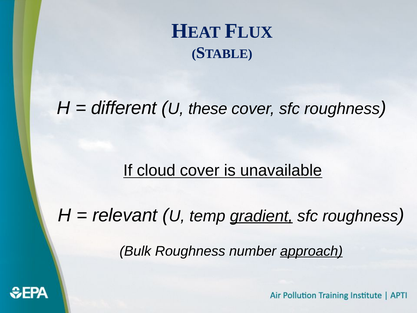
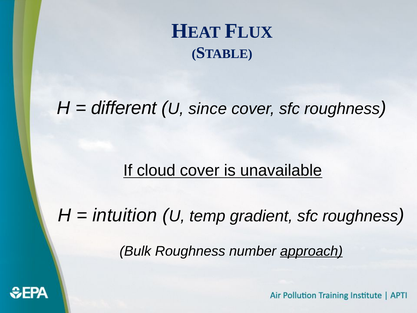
these: these -> since
relevant: relevant -> intuition
gradient underline: present -> none
